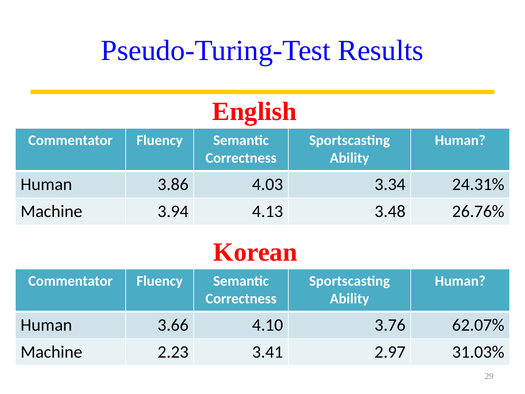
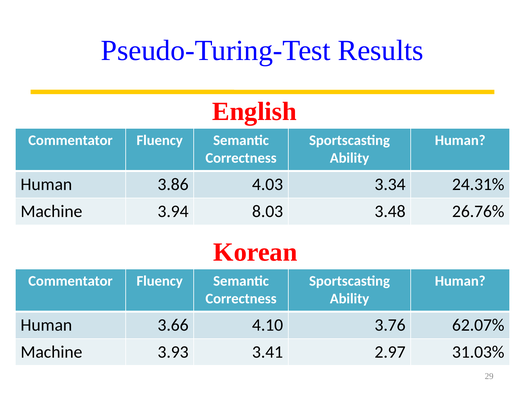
4.13: 4.13 -> 8.03
2.23: 2.23 -> 3.93
